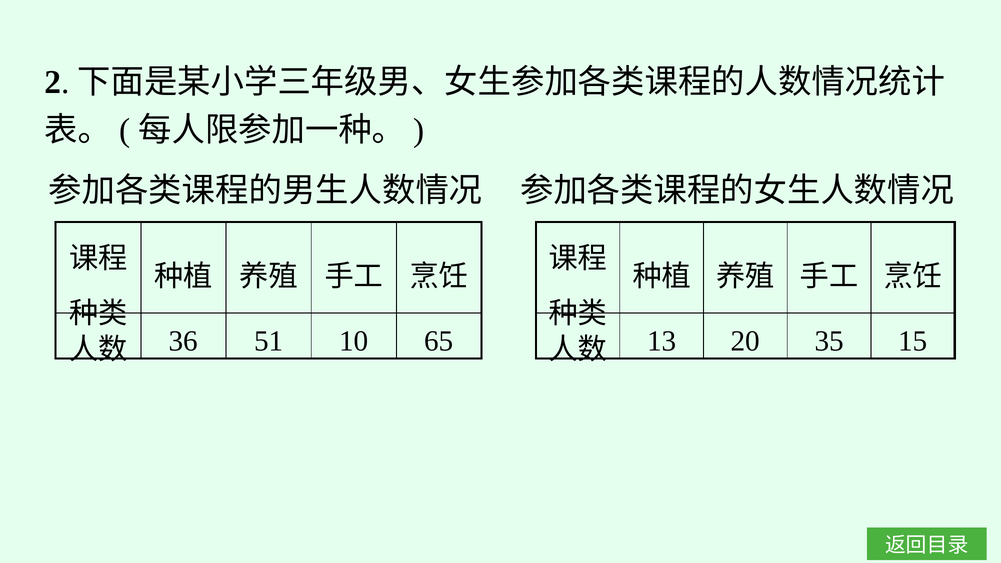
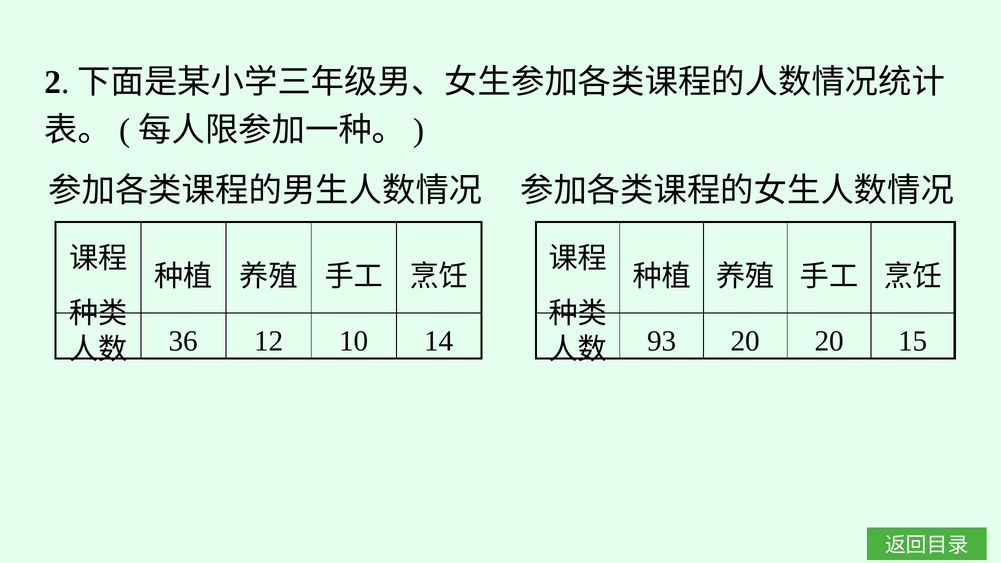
51: 51 -> 12
65: 65 -> 14
13: 13 -> 93
20 35: 35 -> 20
